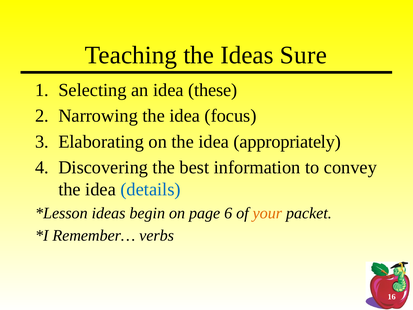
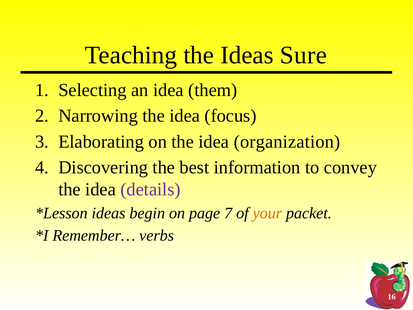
these: these -> them
appropriately: appropriately -> organization
details colour: blue -> purple
6: 6 -> 7
